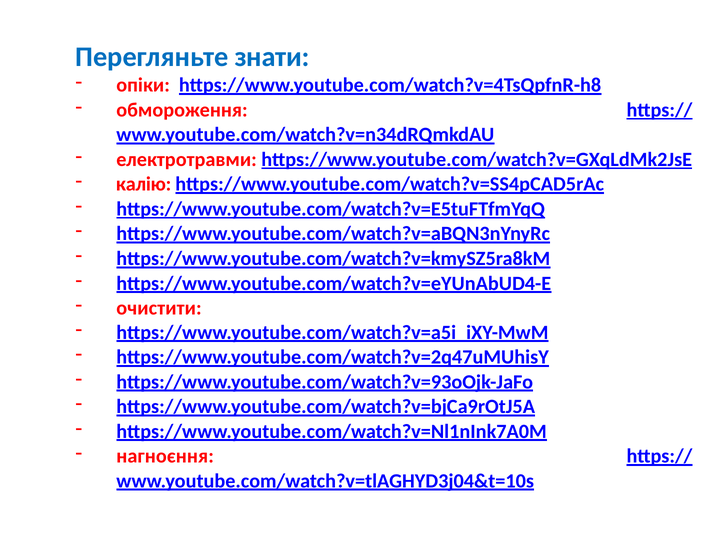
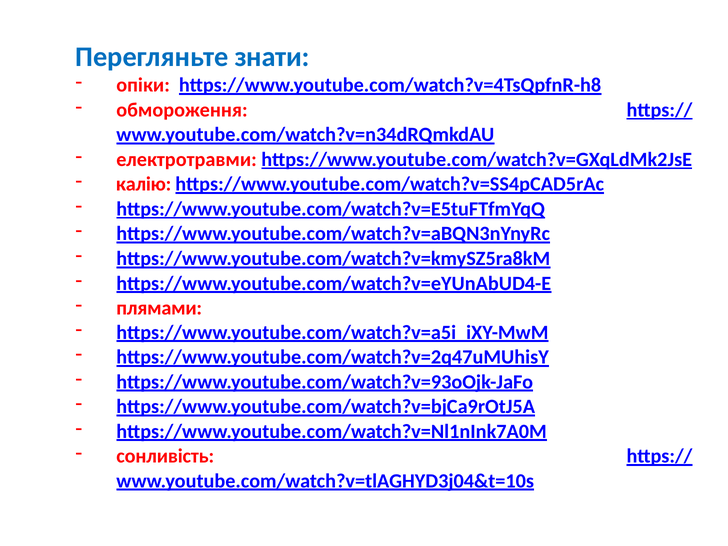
очистити: очистити -> плямами
нагноєння: нагноєння -> сонливість
